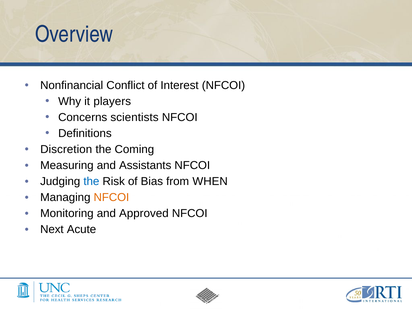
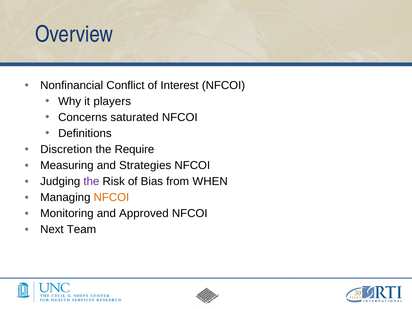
scientists: scientists -> saturated
Coming: Coming -> Require
Assistants: Assistants -> Strategies
the at (91, 181) colour: blue -> purple
Acute: Acute -> Team
